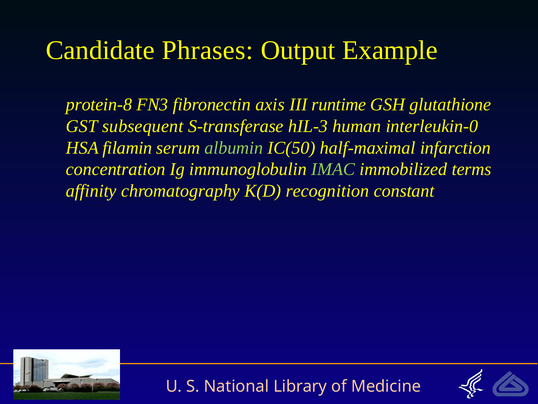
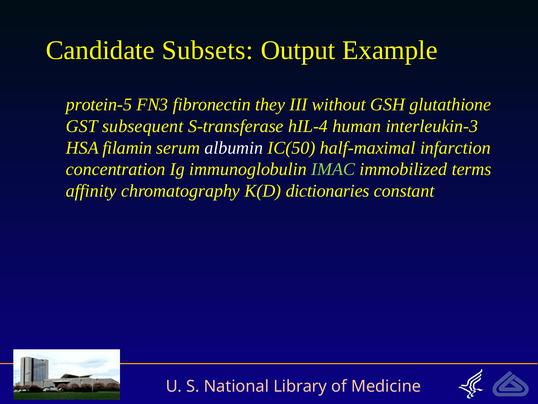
Phrases: Phrases -> Subsets
protein-8: protein-8 -> protein-5
axis: axis -> they
runtime: runtime -> without
hIL-3: hIL-3 -> hIL-4
interleukin-0: interleukin-0 -> interleukin-3
albumin colour: light green -> white
recognition: recognition -> dictionaries
